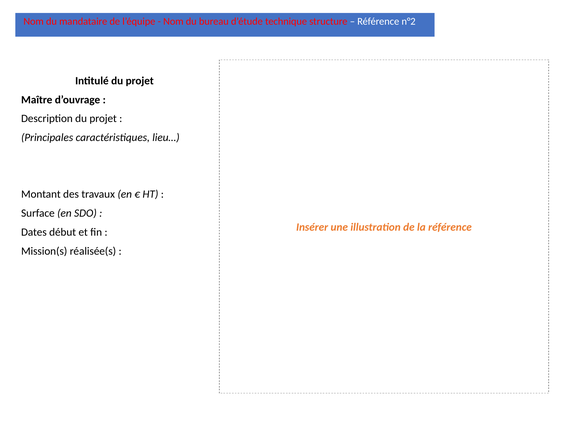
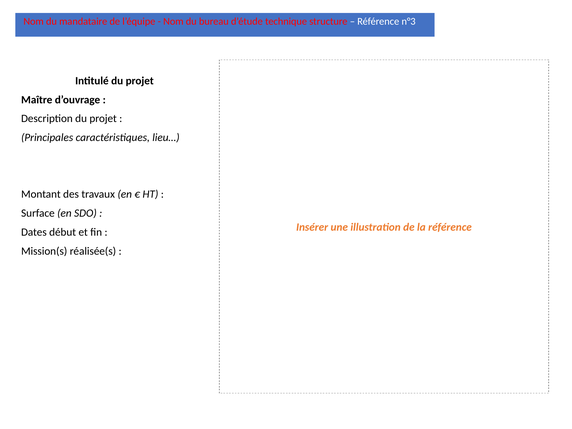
n°2: n°2 -> n°3
